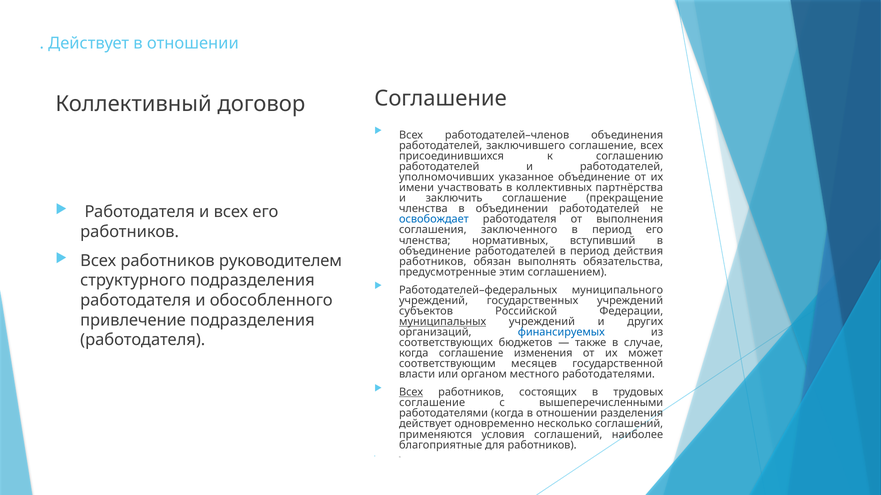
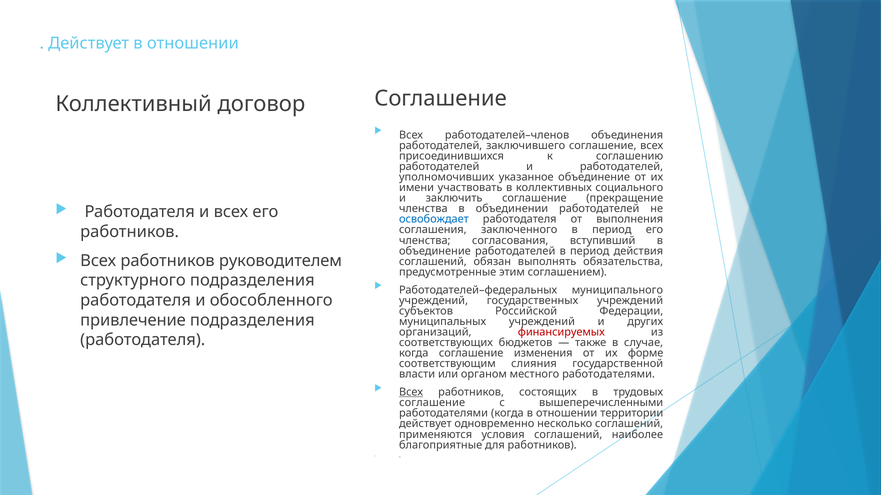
партнёрства: партнёрства -> социального
нормативных: нормативных -> согласования
работников at (433, 262): работников -> соглашений
муниципальных underline: present -> none
финансируемых colour: blue -> red
может: может -> форме
месяцев: месяцев -> слияния
разделения: разделения -> территории
